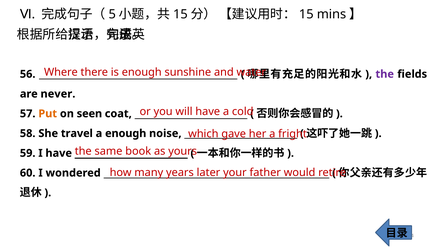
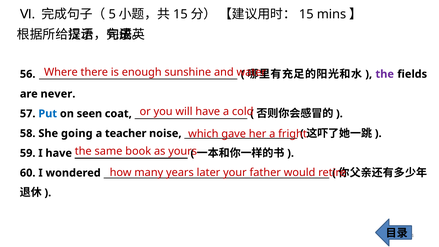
Put colour: orange -> blue
travel: travel -> going
a enough: enough -> teacher
